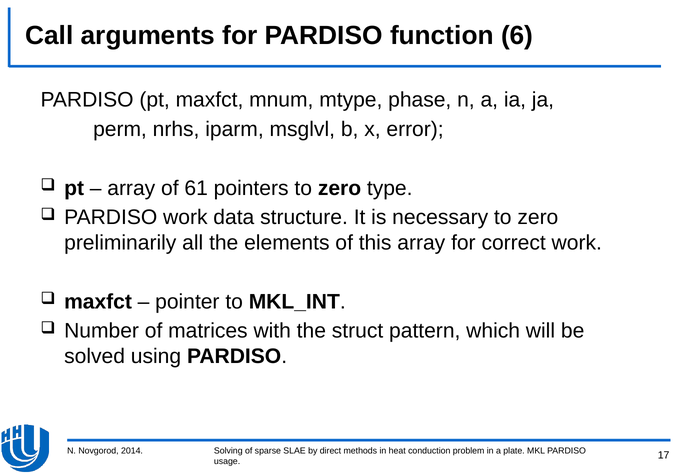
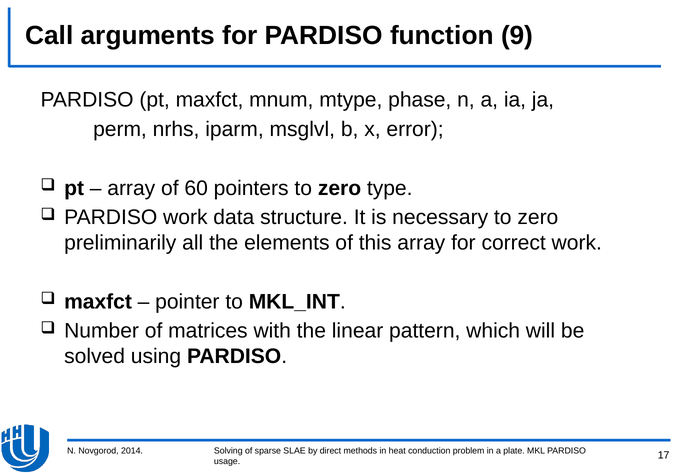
6: 6 -> 9
61: 61 -> 60
struct: struct -> linear
